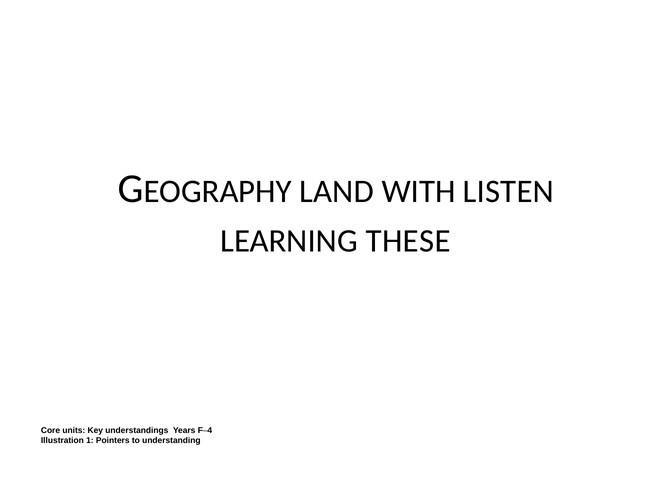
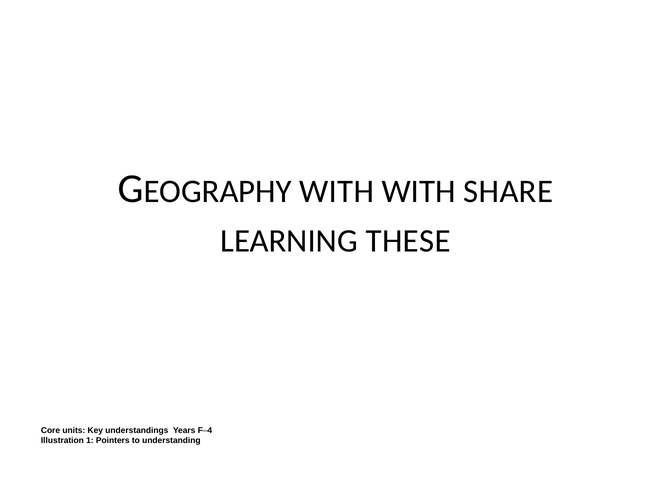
LAND at (337, 192): LAND -> WITH
LISTEN: LISTEN -> SHARE
